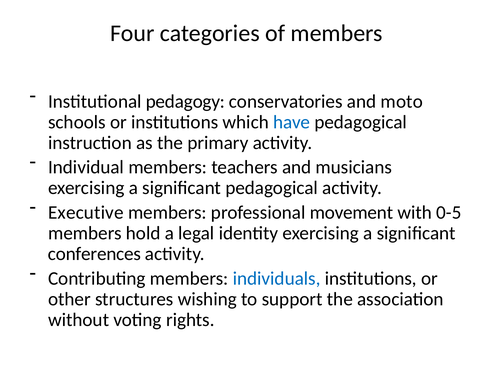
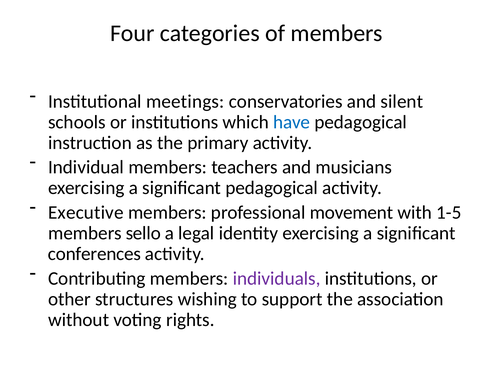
pedagogy: pedagogy -> meetings
moto: moto -> silent
0-5: 0-5 -> 1-5
hold: hold -> sello
individuals colour: blue -> purple
